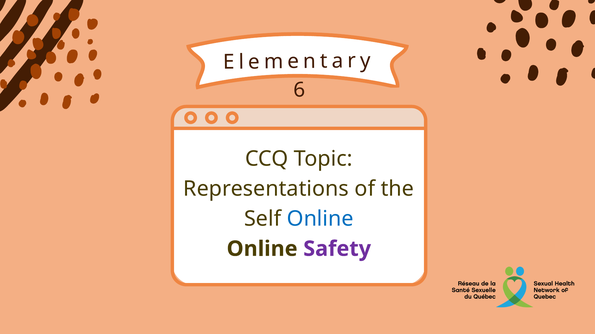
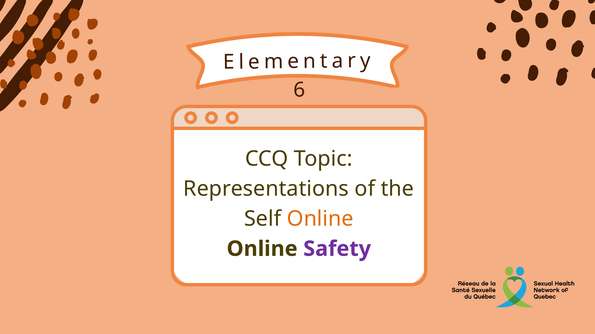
Online at (320, 219) colour: blue -> orange
